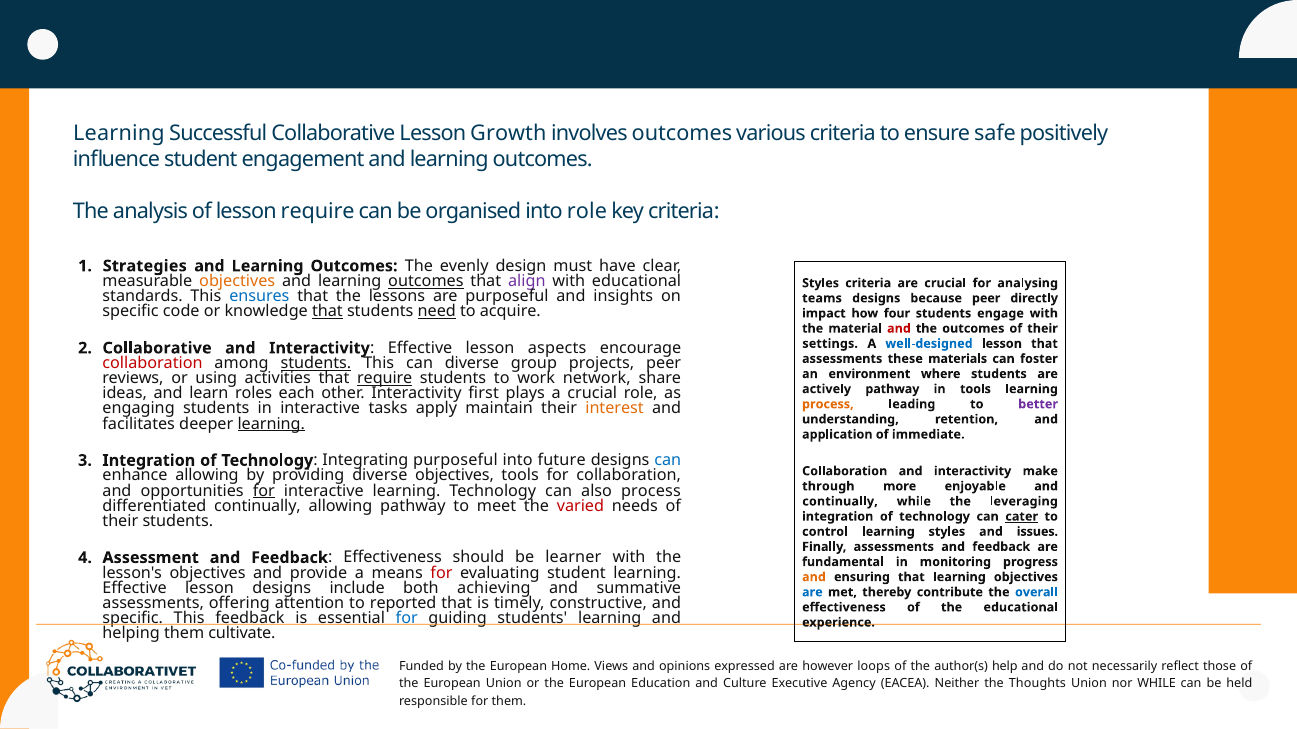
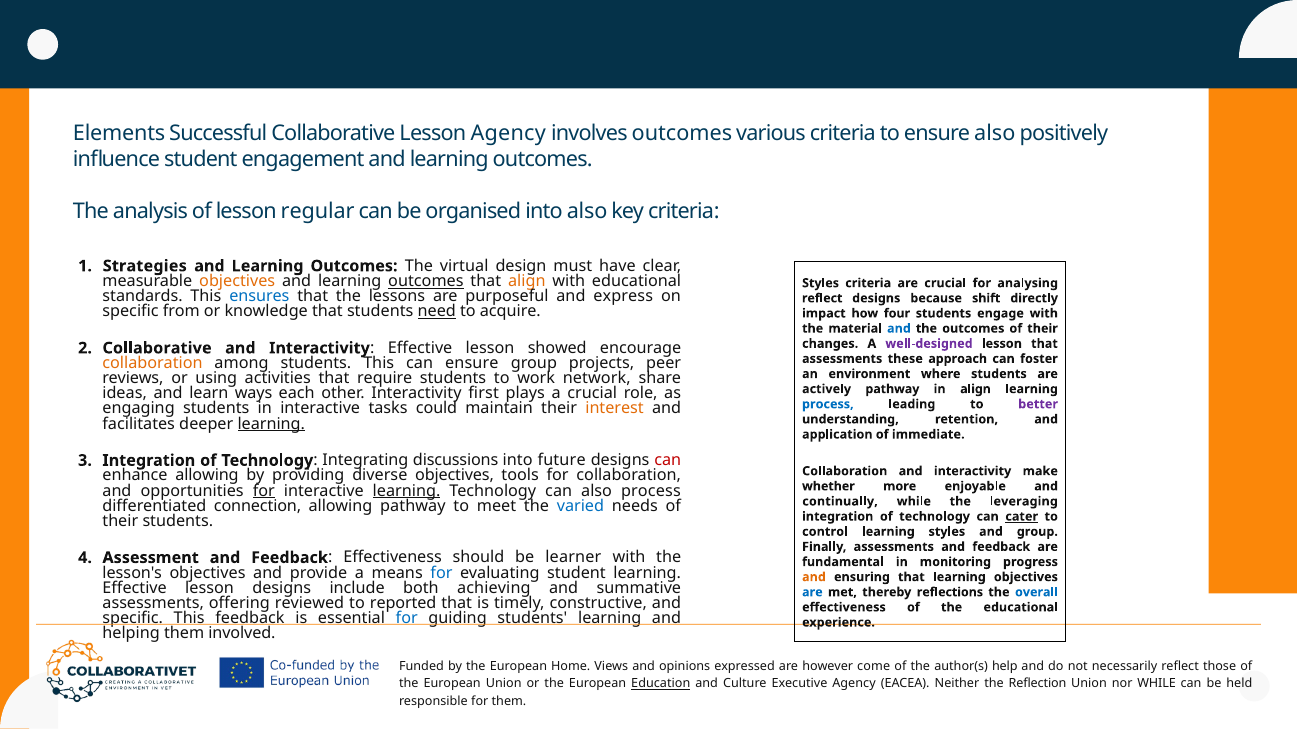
Learning at (119, 133): Learning -> Elements
Lesson Growth: Growth -> Agency
ensure safe: safe -> also
lesson require: require -> regular
into role: role -> also
evenly: evenly -> virtual
align at (527, 281) colour: purple -> orange
insights: insights -> express
teams at (822, 298): teams -> reflect
because peer: peer -> shift
code: code -> from
that at (327, 312) underline: present -> none
and at (899, 329) colour: red -> blue
settings: settings -> changes
well-designed colour: blue -> purple
aspects: aspects -> showed
materials: materials -> approach
collaboration at (153, 363) colour: red -> orange
students at (316, 363) underline: present -> none
can diverse: diverse -> ensure
require at (385, 379) underline: present -> none
in tools: tools -> align
roles: roles -> ways
process at (828, 404) colour: orange -> blue
apply: apply -> could
Integrating purposeful: purposeful -> discussions
can at (668, 461) colour: blue -> red
through: through -> whether
learning at (407, 491) underline: none -> present
differentiated continually: continually -> connection
varied colour: red -> blue
and issues: issues -> group
for at (441, 573) colour: red -> blue
contribute: contribute -> reflections
attention: attention -> reviewed
cultivate: cultivate -> involved
loops: loops -> come
Education underline: none -> present
Thoughts: Thoughts -> Reflection
